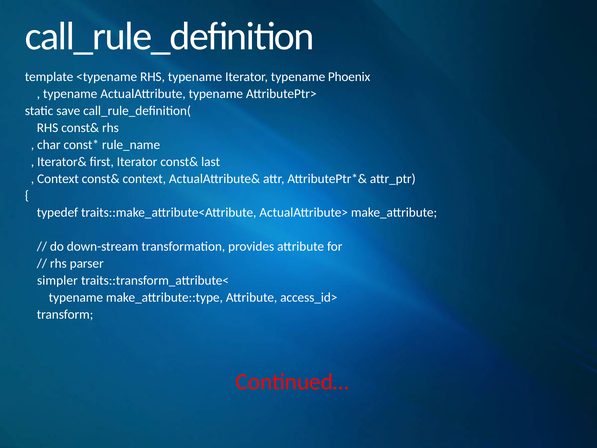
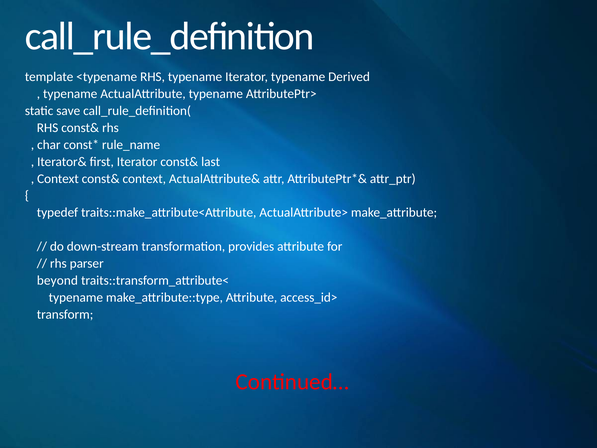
Phoenix: Phoenix -> Derived
simpler: simpler -> beyond
